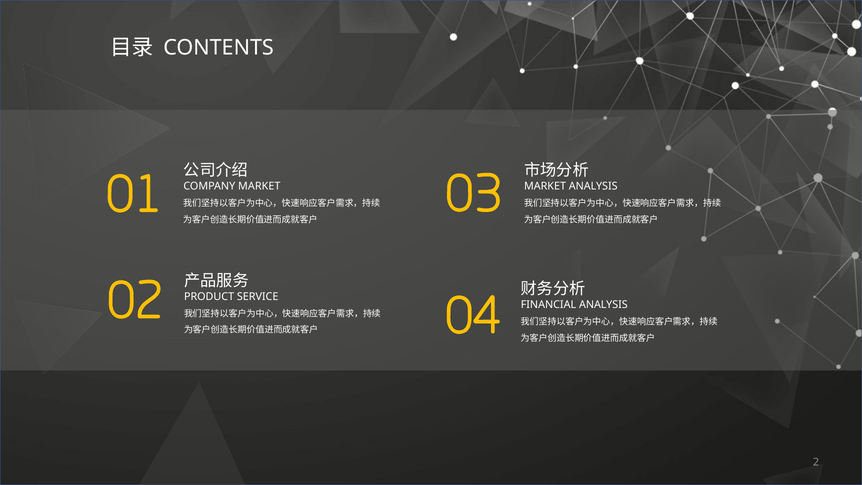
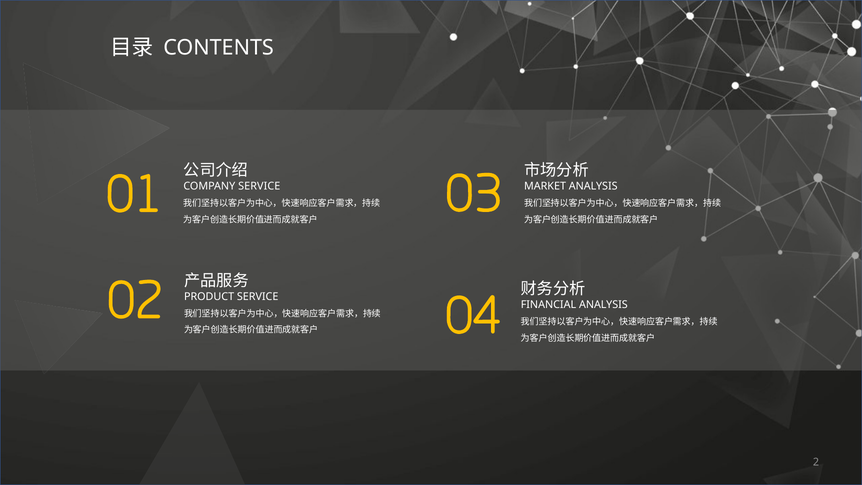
COMPANY MARKET: MARKET -> SERVICE
